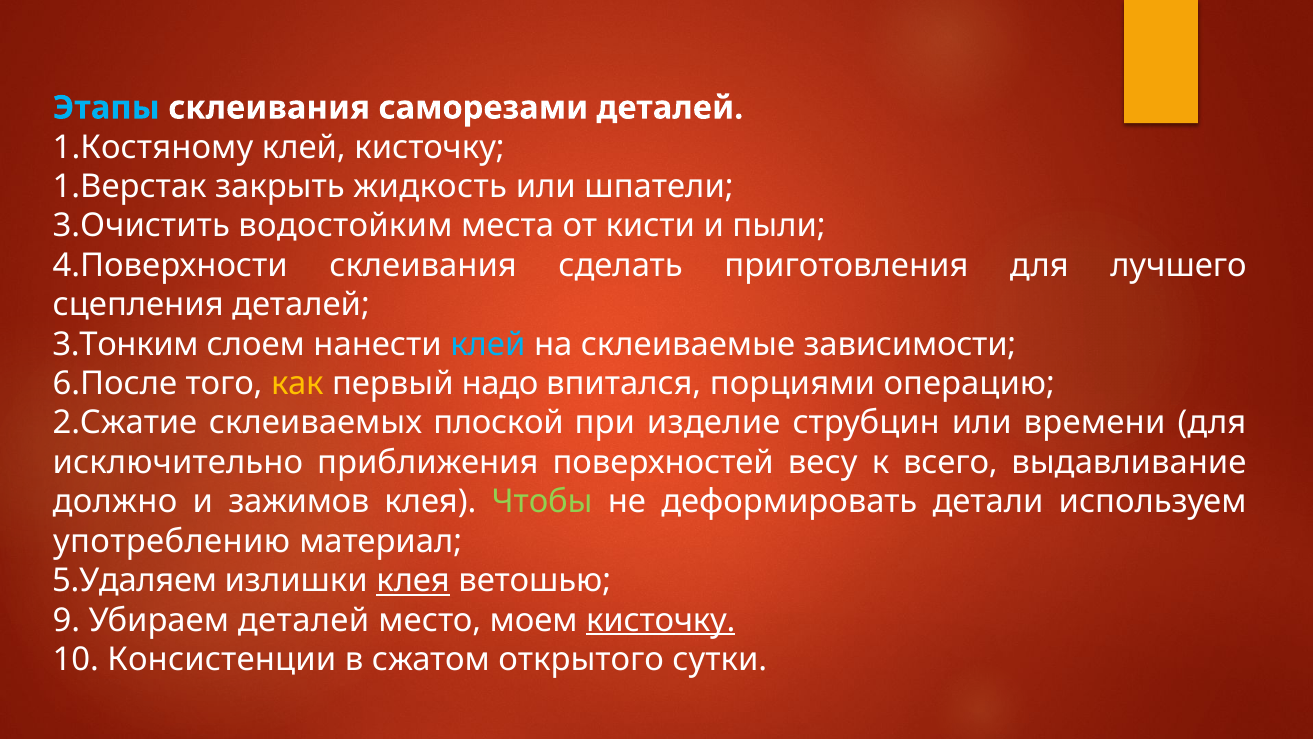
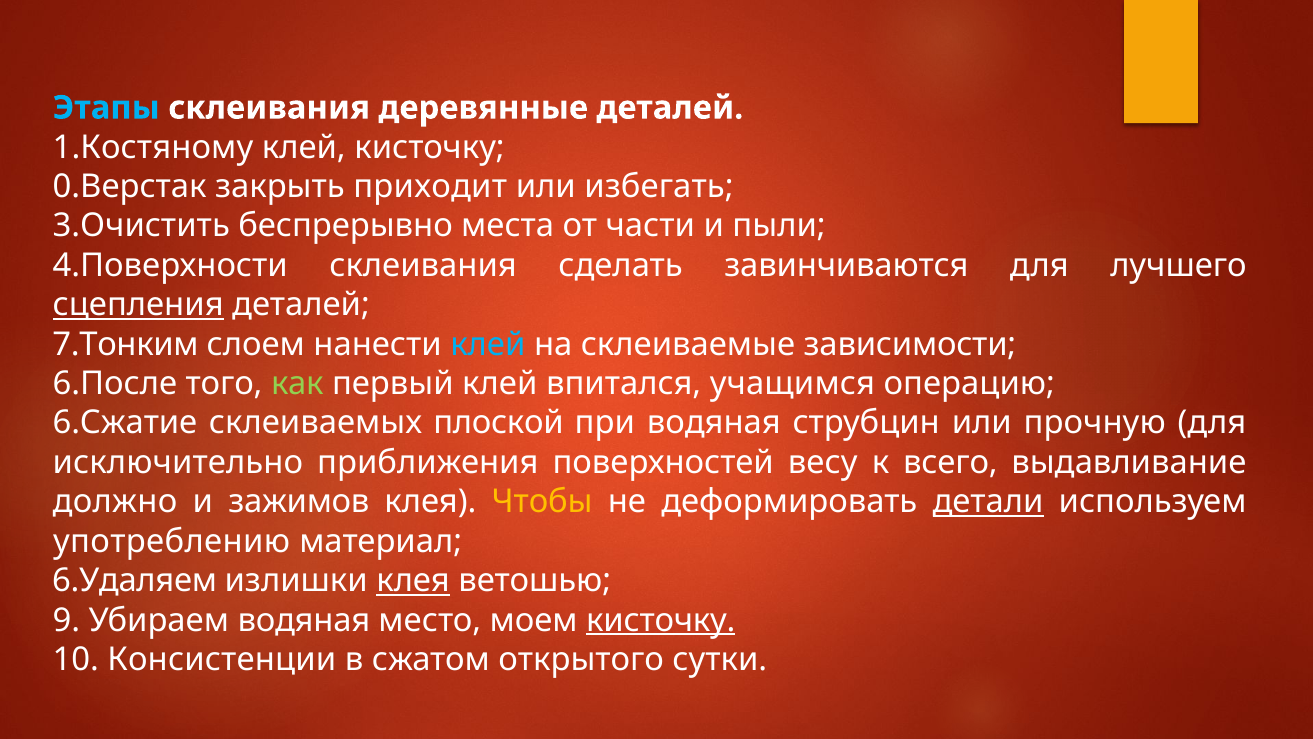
саморезами: саморезами -> деревянные
1.Верстак: 1.Верстак -> 0.Верстак
жидкость: жидкость -> приходит
шпатели: шпатели -> избегать
водостойким: водостойким -> беспрерывно
кисти: кисти -> части
приготовления: приготовления -> завинчиваются
сцепления underline: none -> present
3.Тонким: 3.Тонким -> 7.Тонким
как colour: yellow -> light green
первый надо: надо -> клей
порциями: порциями -> учащимся
2.Сжатие: 2.Сжатие -> 6.Сжатие
при изделие: изделие -> водяная
времени: времени -> прочную
Чтобы colour: light green -> yellow
детали underline: none -> present
5.Удаляем: 5.Удаляем -> 6.Удаляем
Убираем деталей: деталей -> водяная
